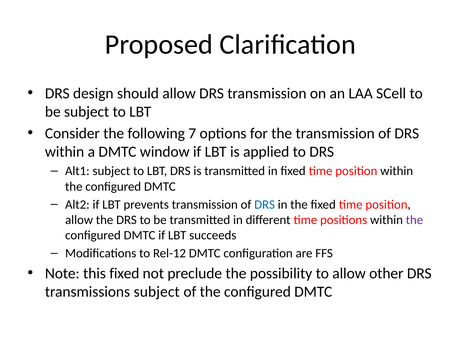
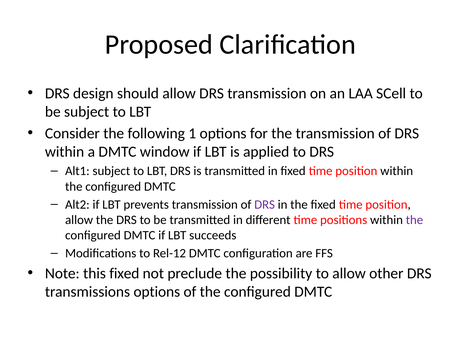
7: 7 -> 1
DRS at (265, 204) colour: blue -> purple
transmissions subject: subject -> options
